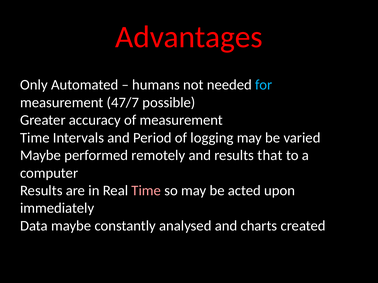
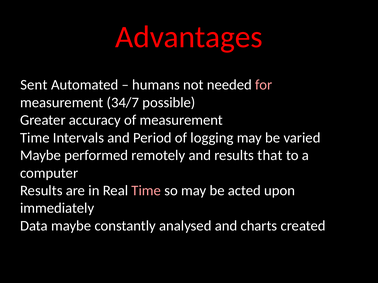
Only: Only -> Sent
for colour: light blue -> pink
47/7: 47/7 -> 34/7
